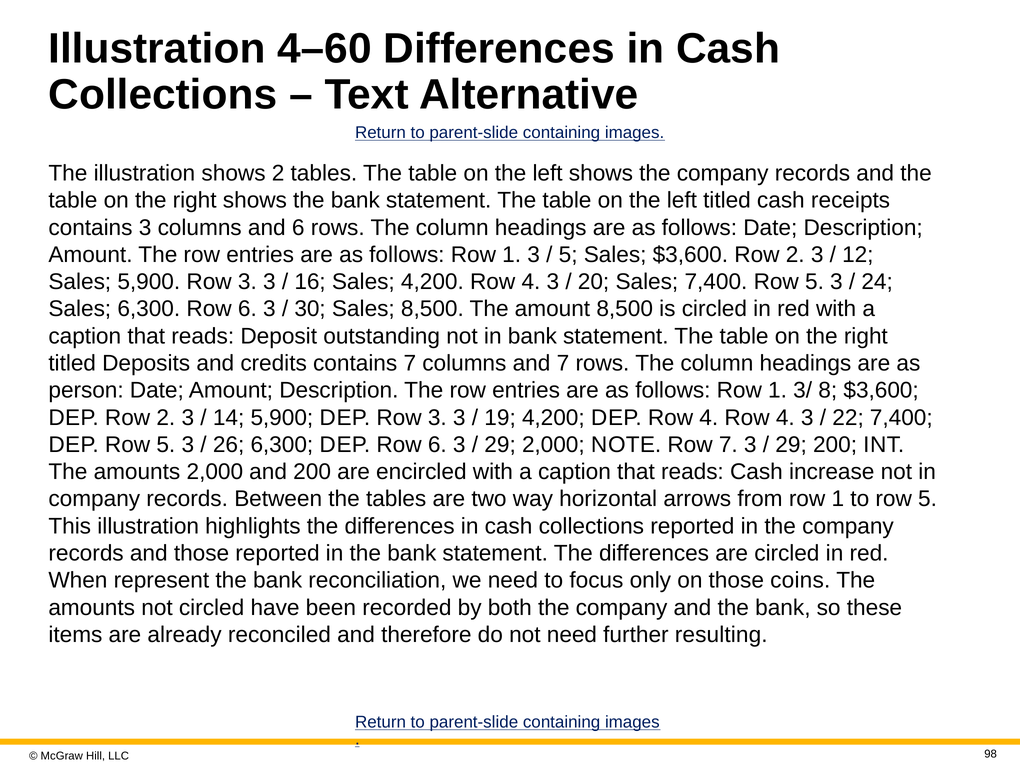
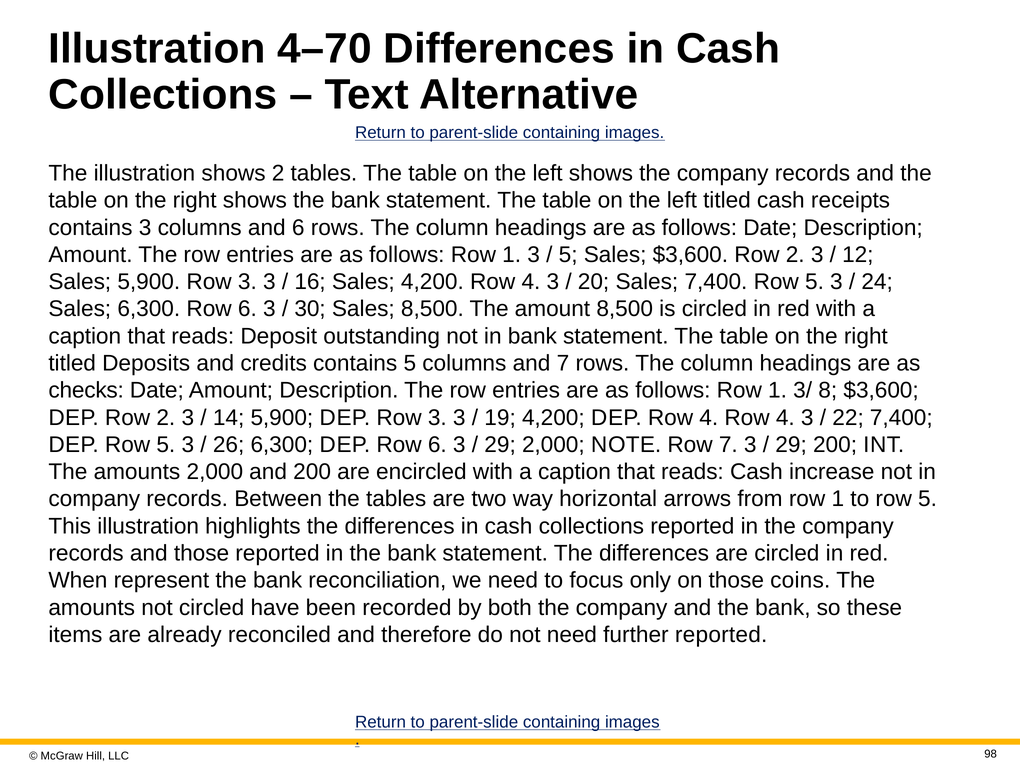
4–60: 4–60 -> 4–70
contains 7: 7 -> 5
person: person -> checks
further resulting: resulting -> reported
